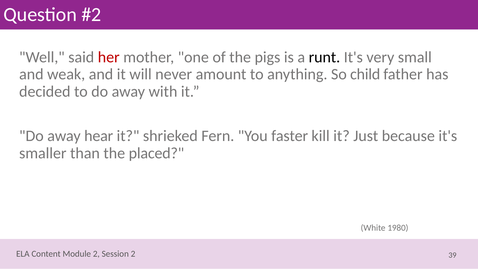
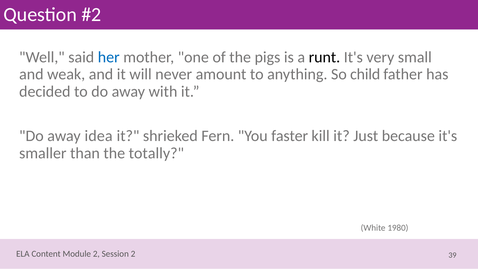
her colour: red -> blue
hear: hear -> idea
placed: placed -> totally
